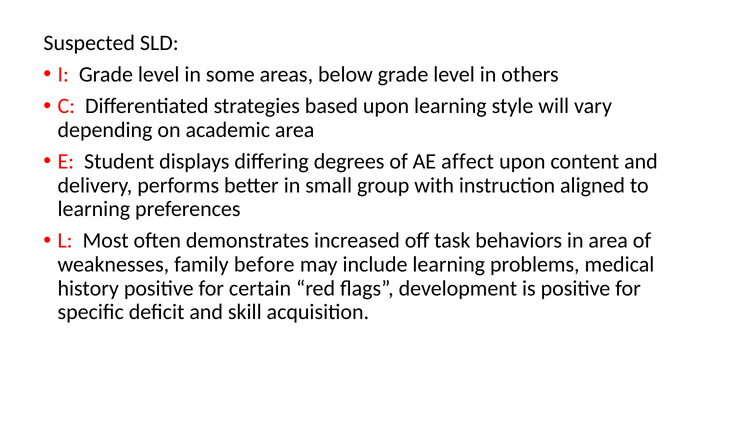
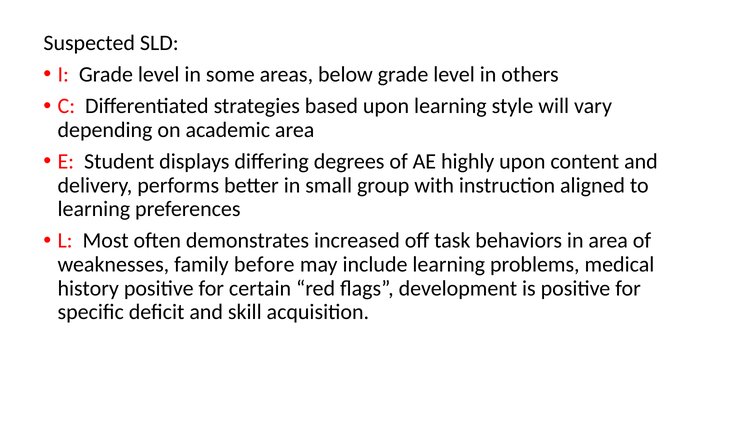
affect: affect -> highly
